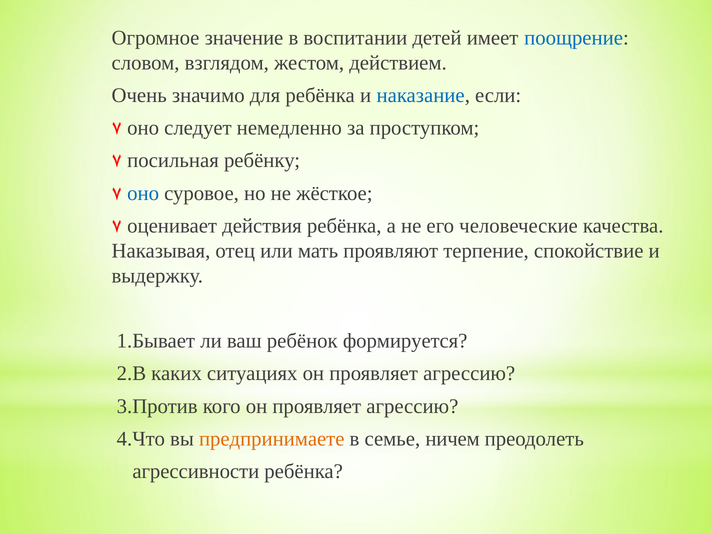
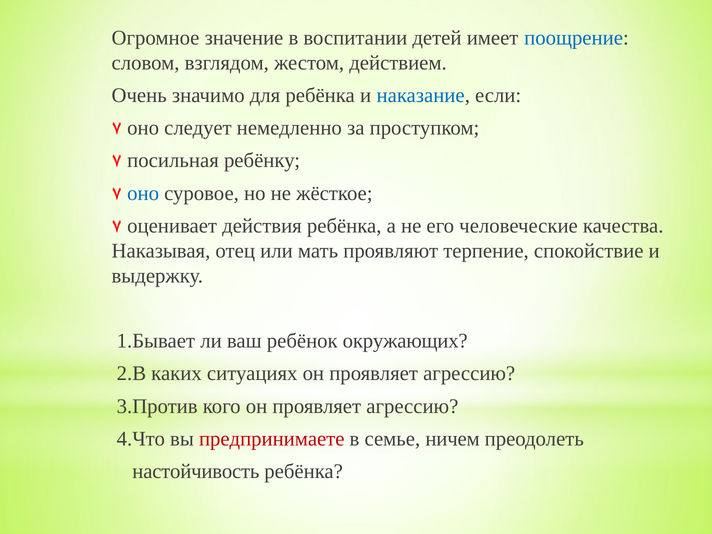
формируется: формируется -> окружающих
предпринимаете colour: orange -> red
агрессивности: агрессивности -> настойчивость
